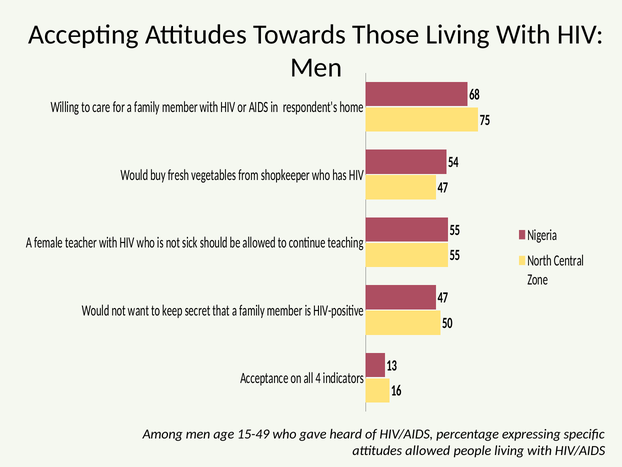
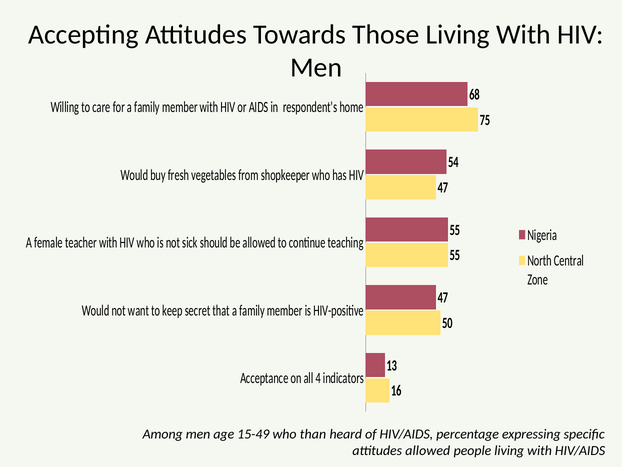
gave: gave -> than
